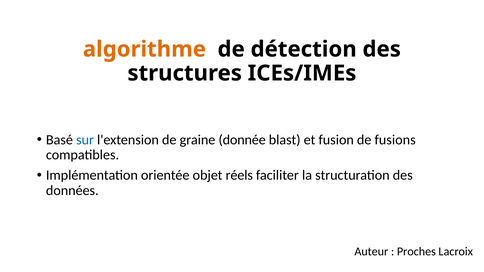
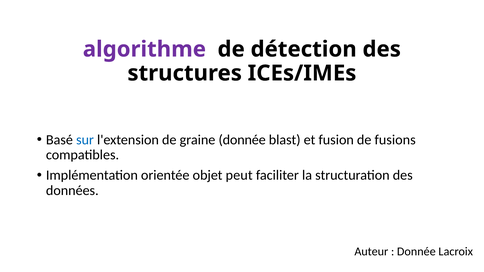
algorithme colour: orange -> purple
réels: réels -> peut
Proches at (416, 252): Proches -> Donnée
